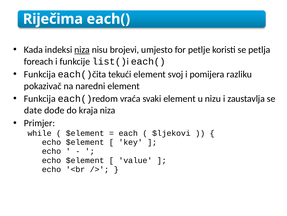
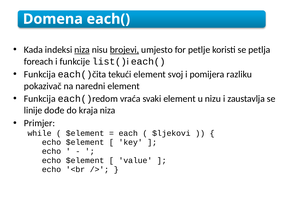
Riječima: Riječima -> Domena
brojevi underline: none -> present
date: date -> linije
